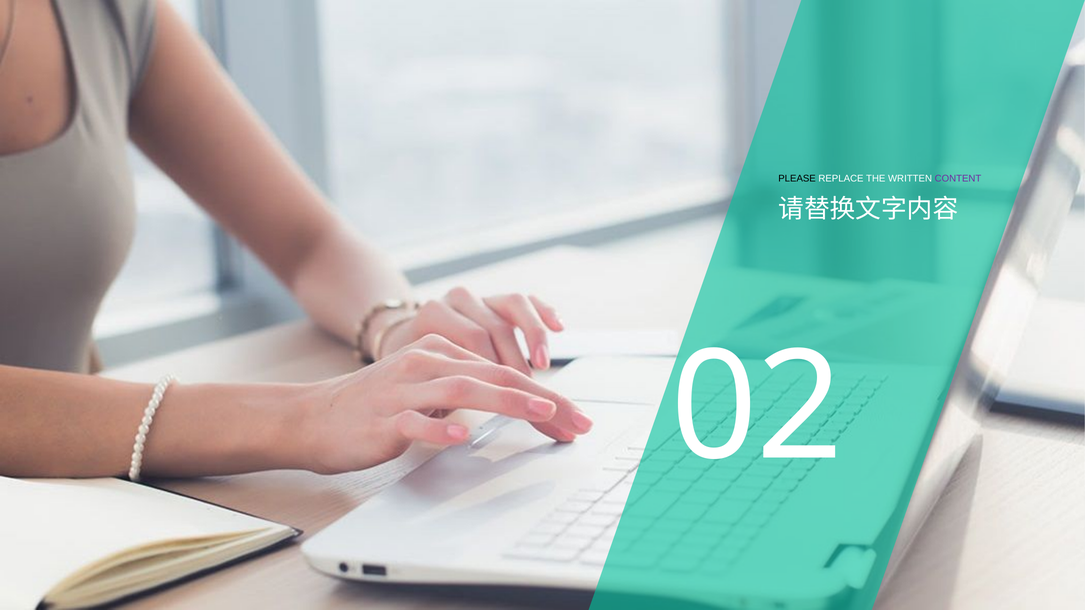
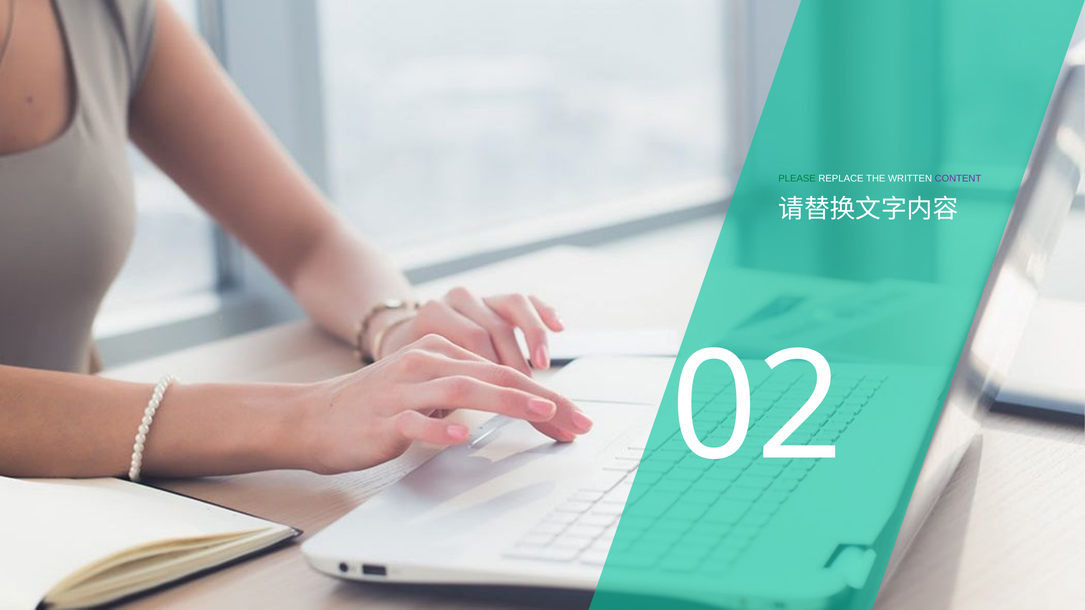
PLEASE colour: black -> green
